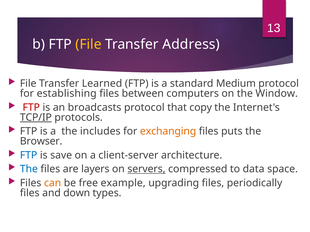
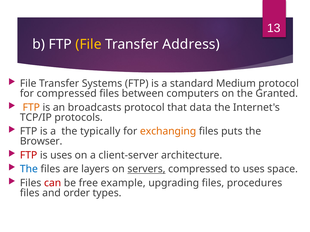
Learned: Learned -> Systems
for establishing: establishing -> compressed
Window: Window -> Granted
FTP at (31, 108) colour: red -> orange
copy: copy -> data
TCP/IP underline: present -> none
includes: includes -> typically
FTP at (29, 156) colour: blue -> red
is save: save -> uses
to data: data -> uses
can colour: orange -> red
periodically: periodically -> procedures
down: down -> order
